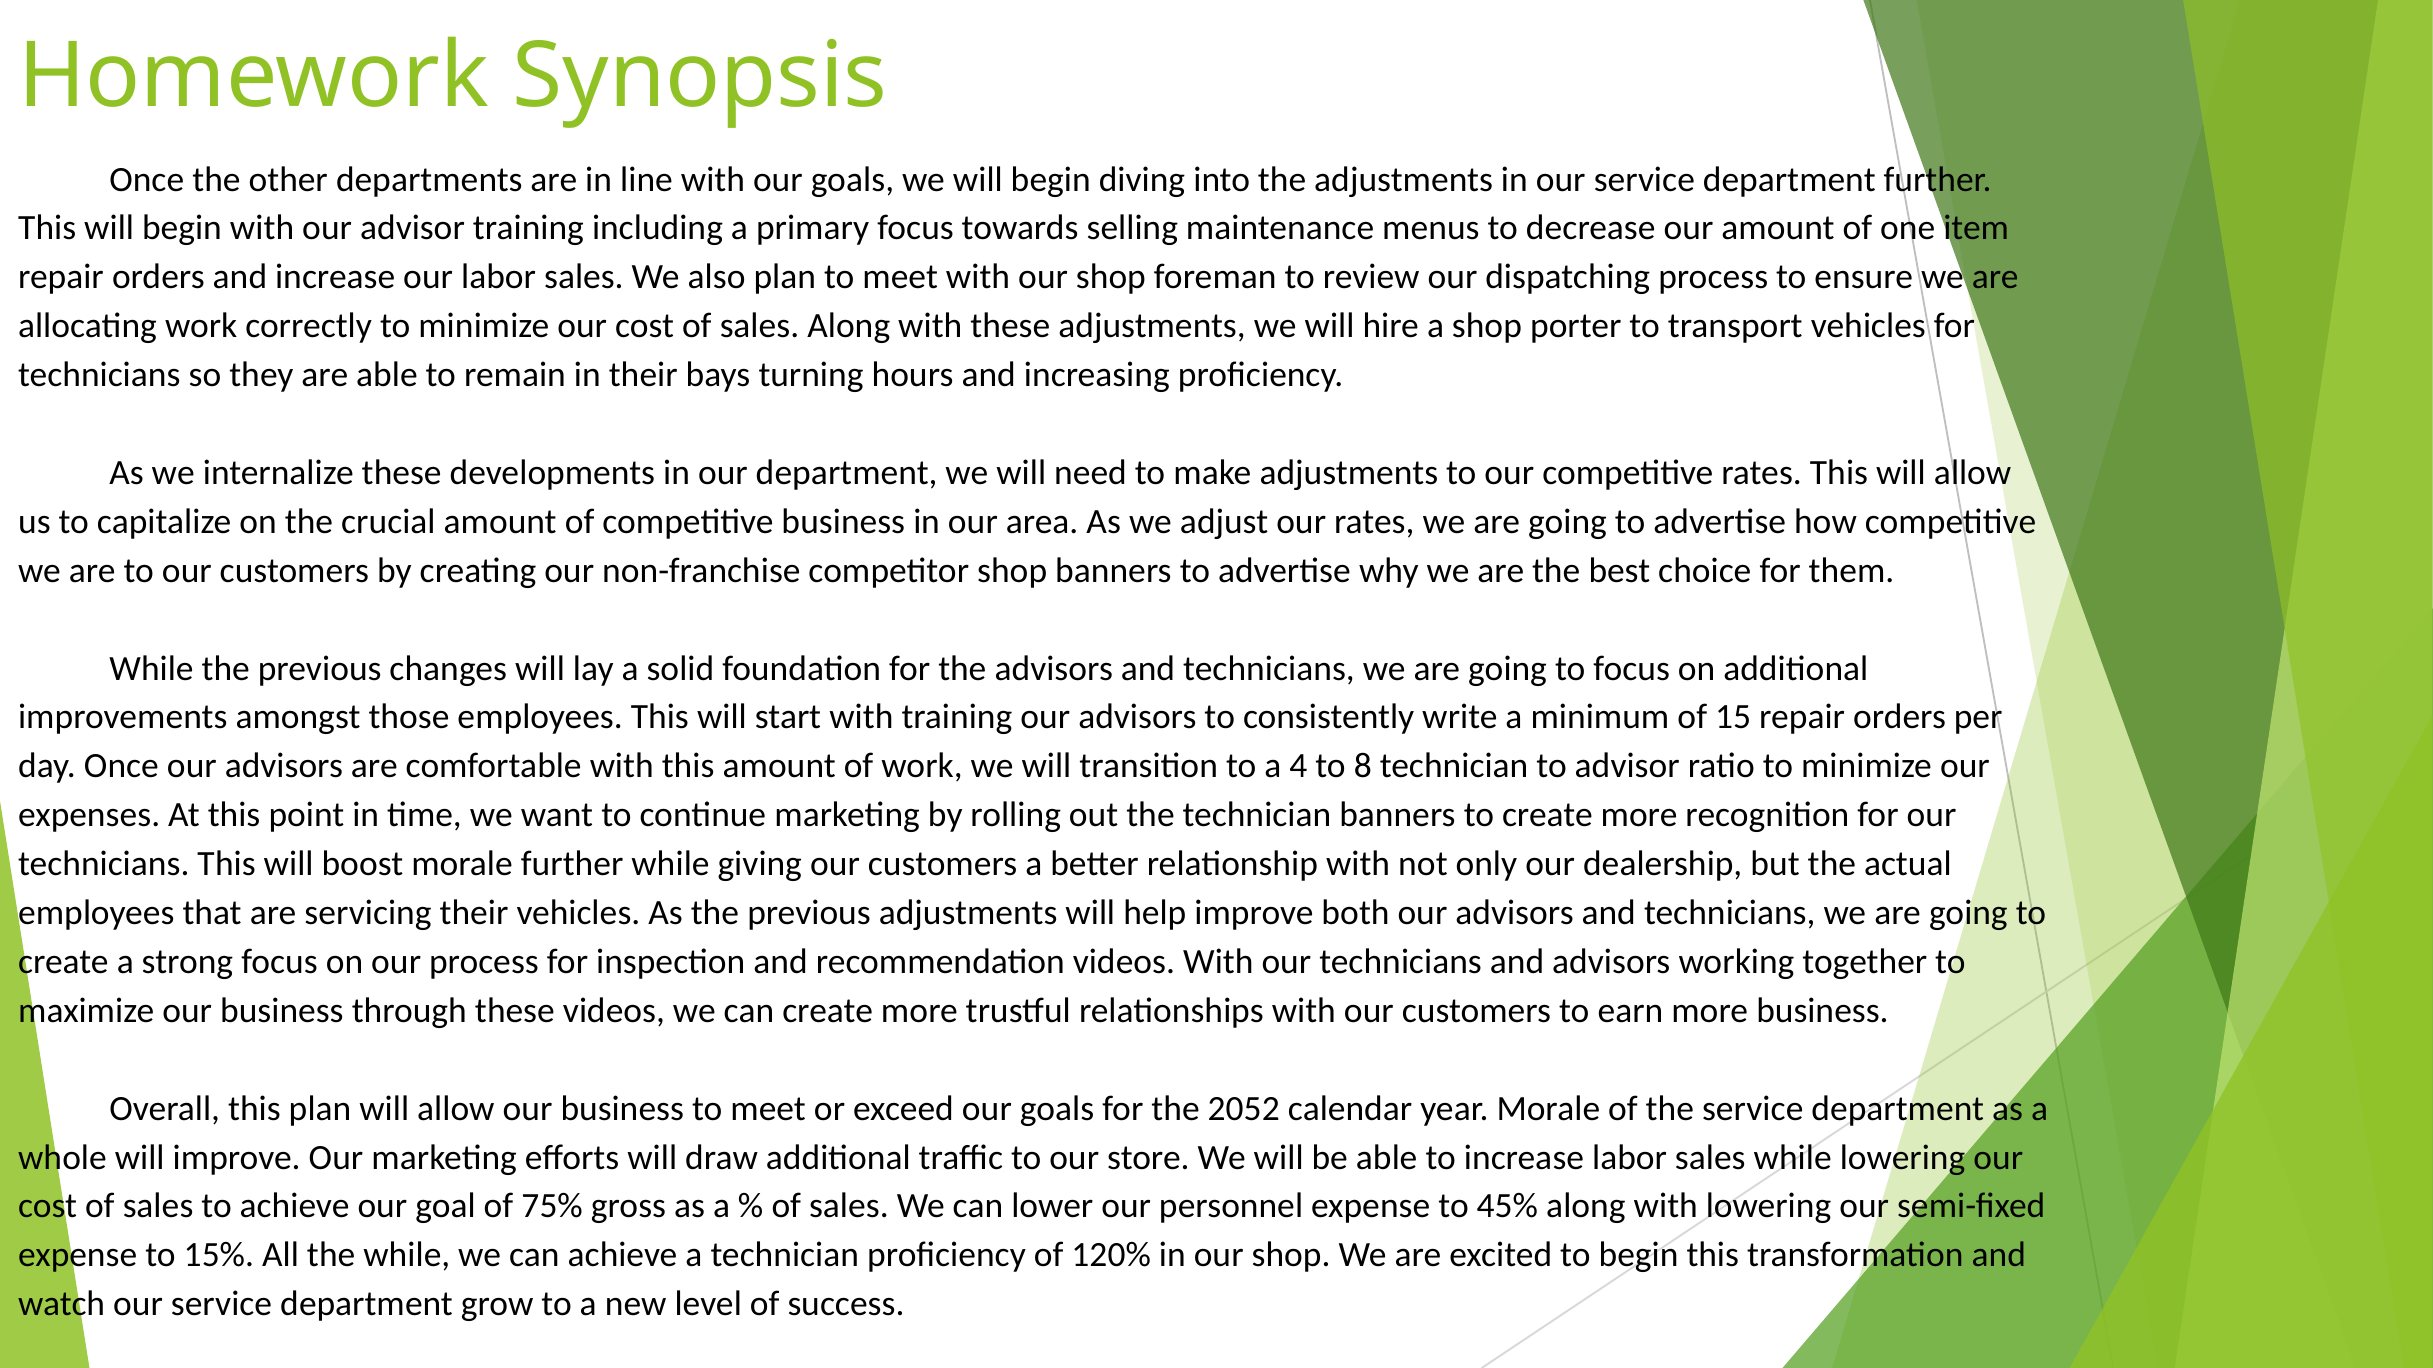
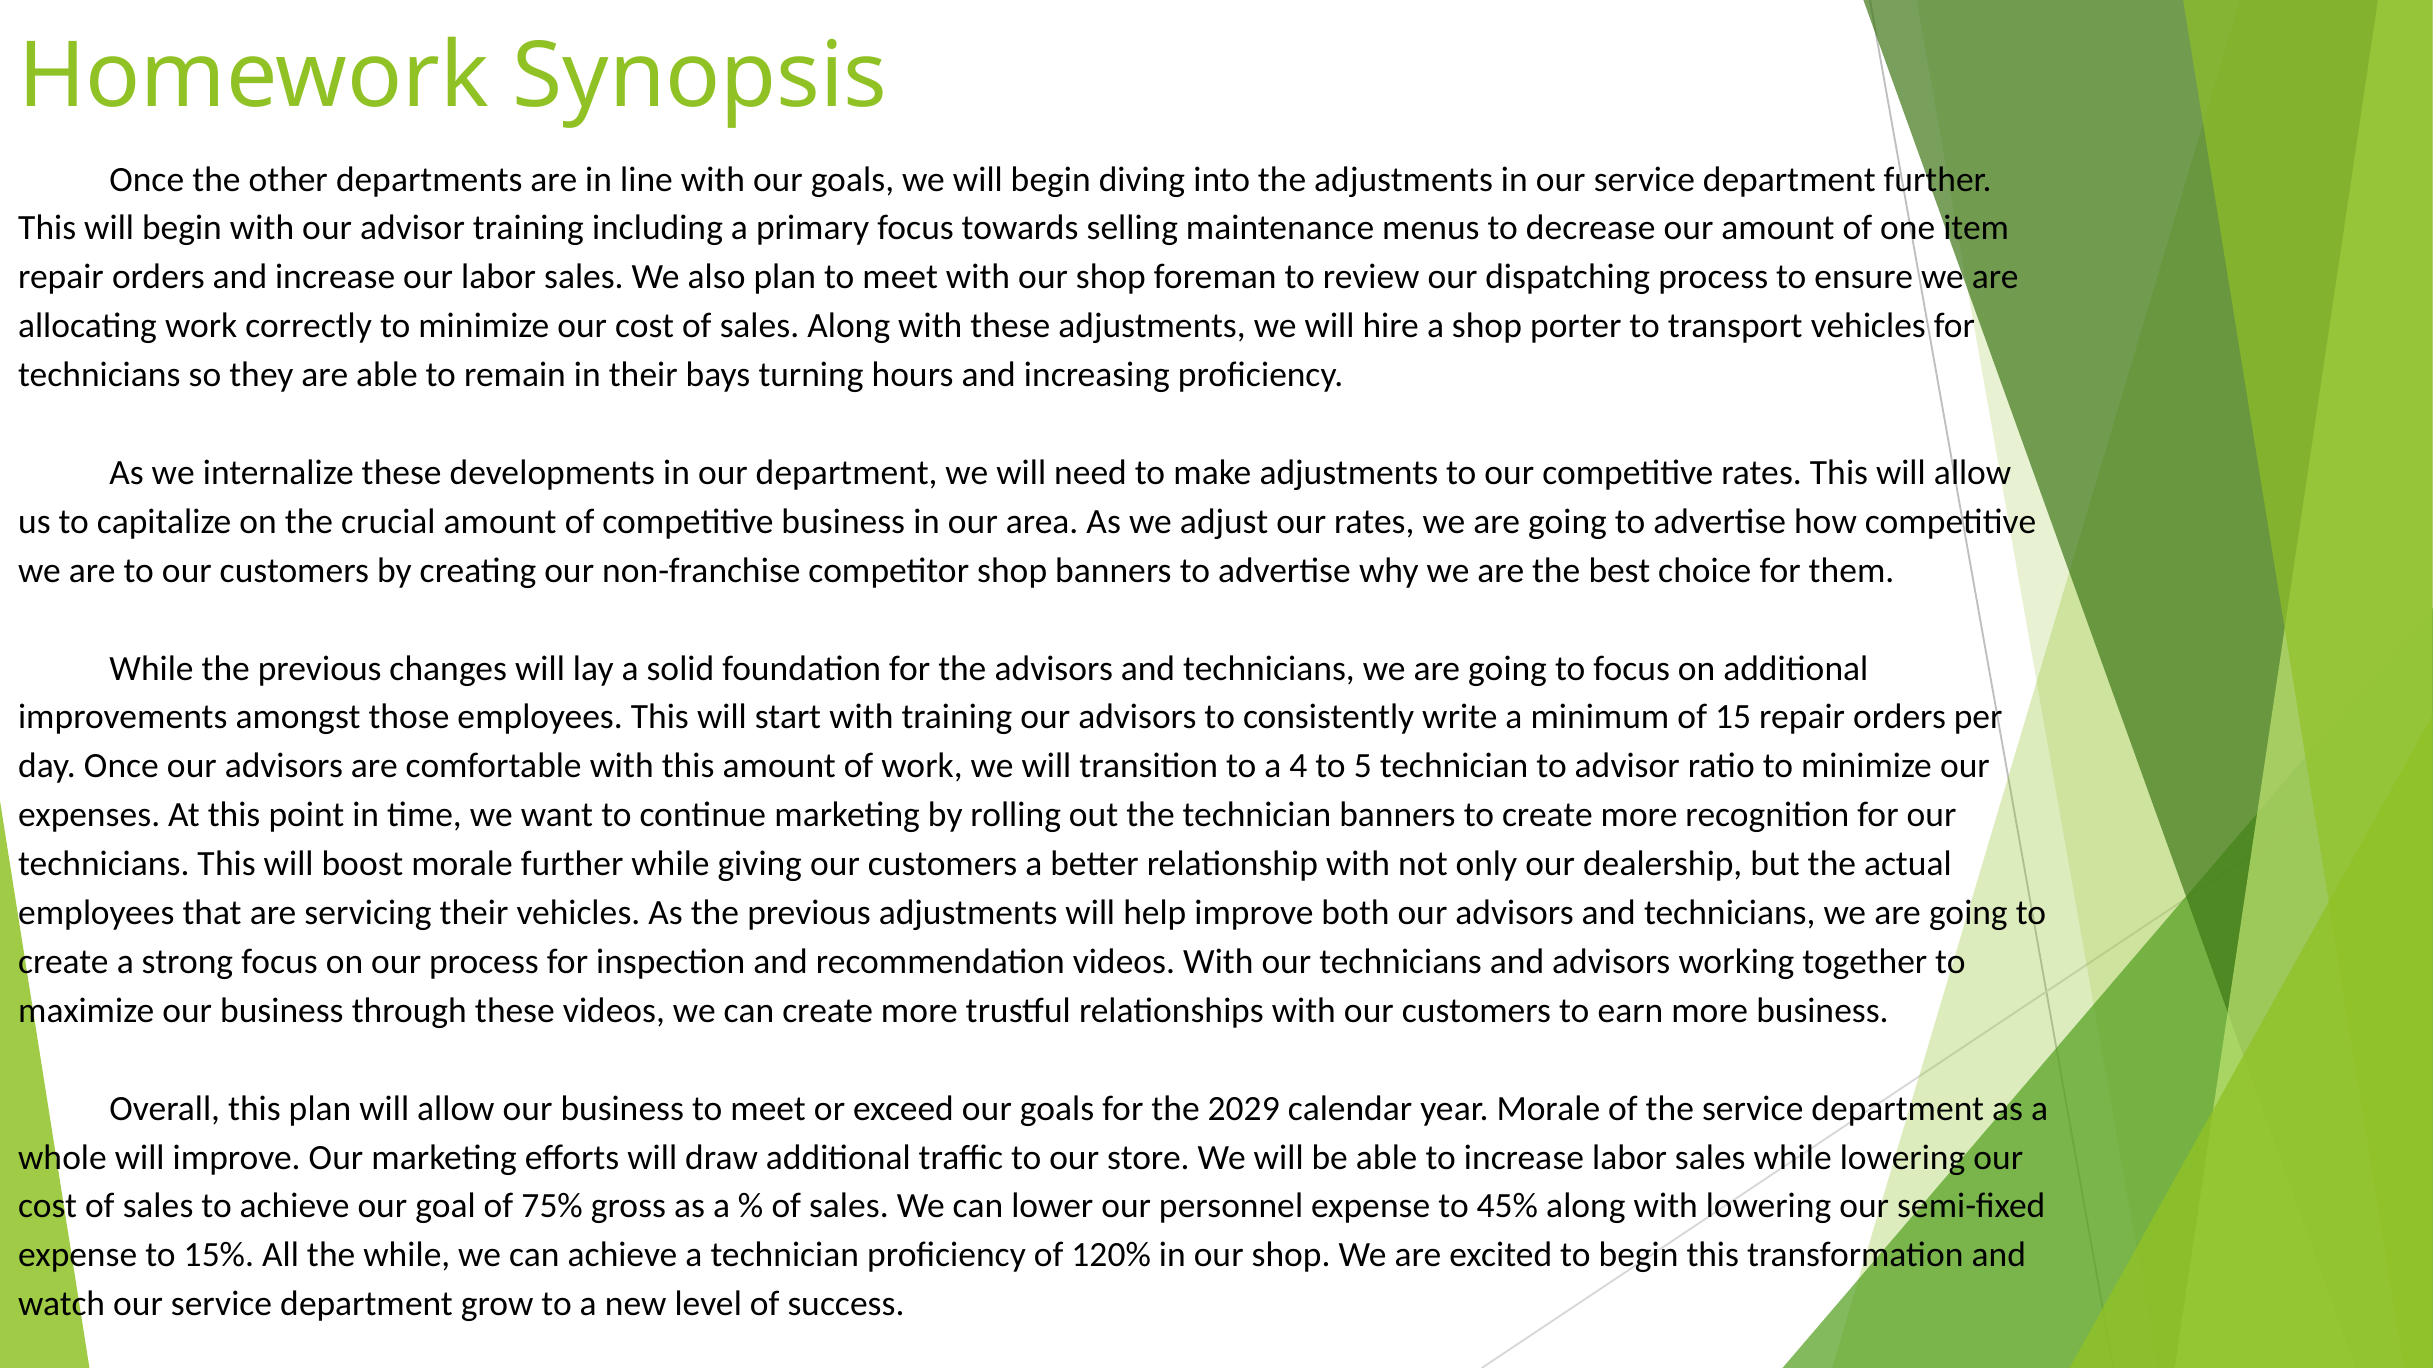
8: 8 -> 5
2052: 2052 -> 2029
